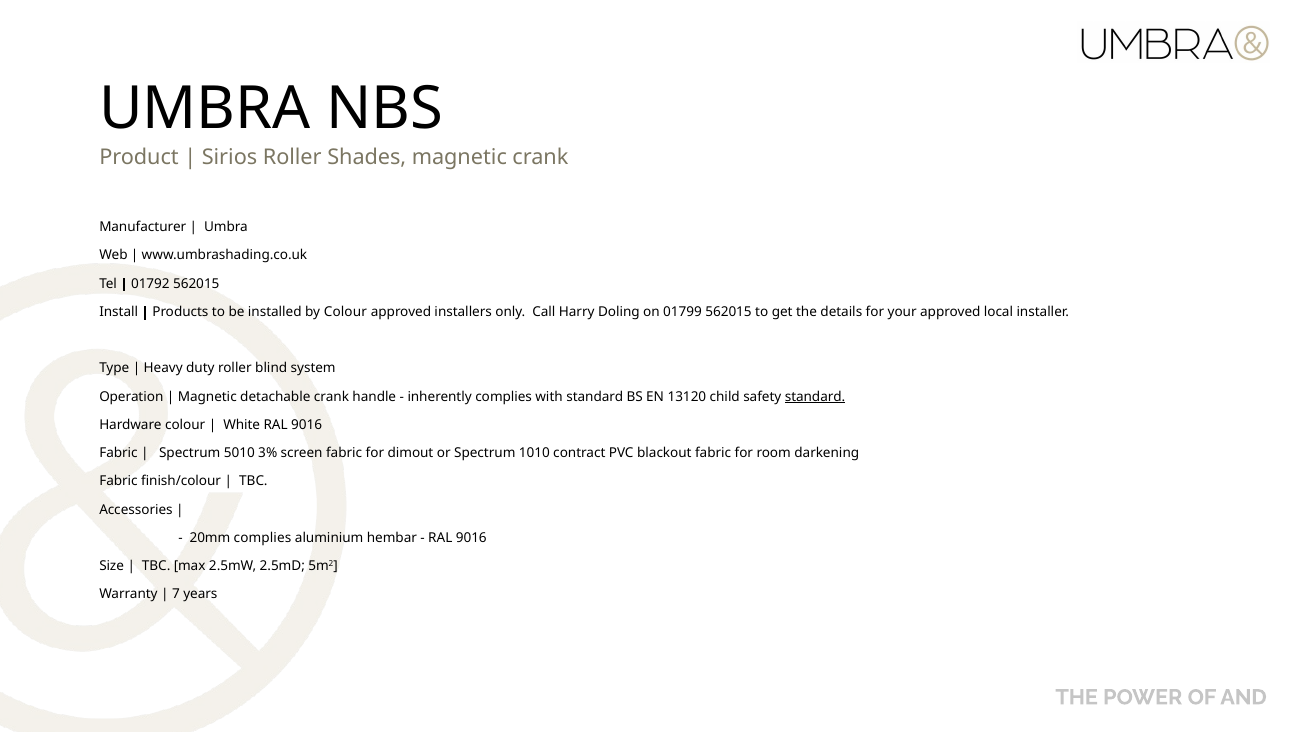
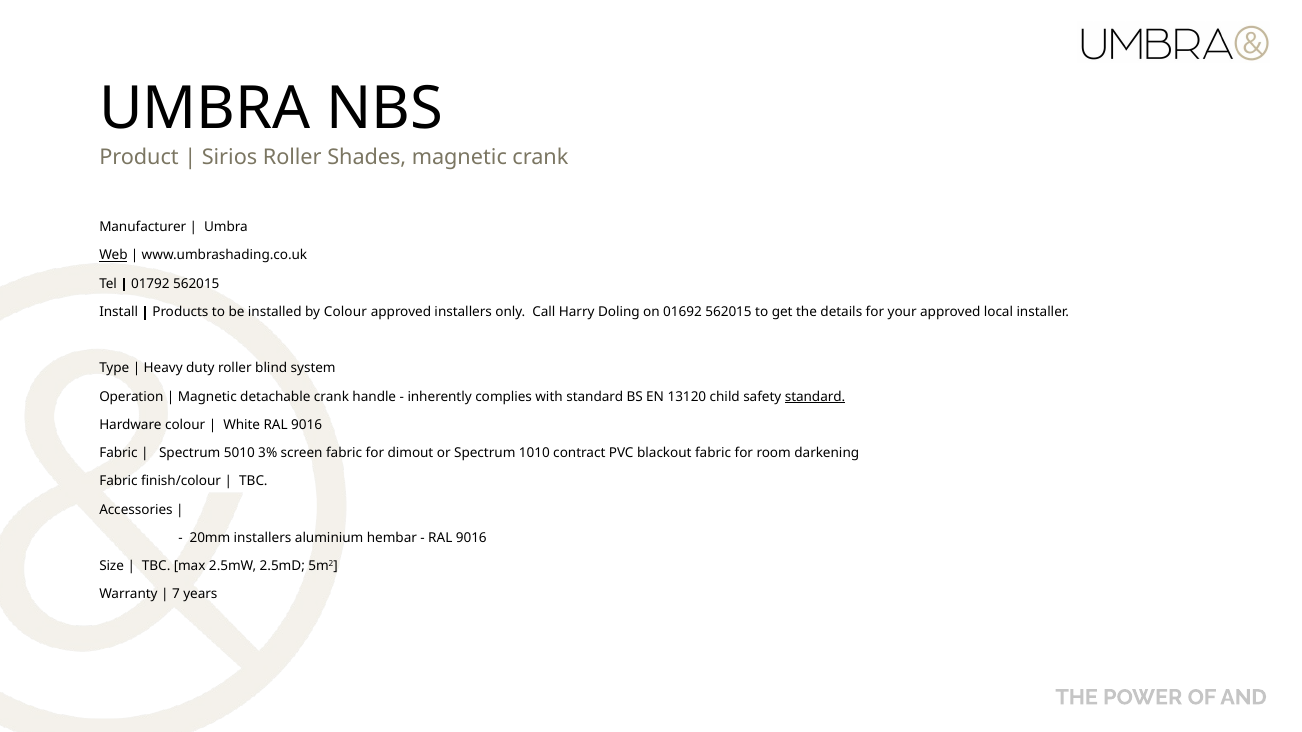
Web underline: none -> present
01799: 01799 -> 01692
20mm complies: complies -> installers
